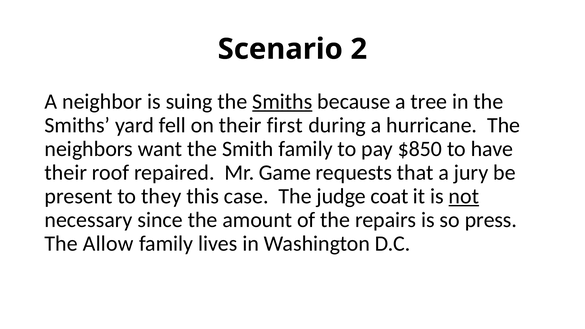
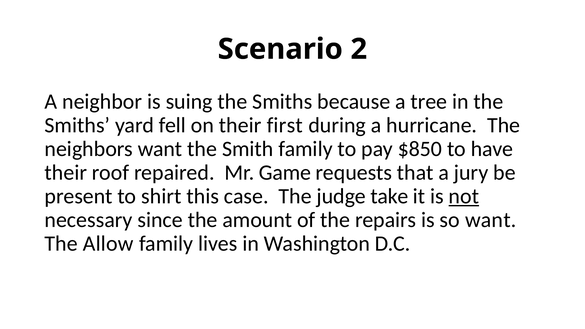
Smiths at (282, 101) underline: present -> none
they: they -> shirt
coat: coat -> take
so press: press -> want
